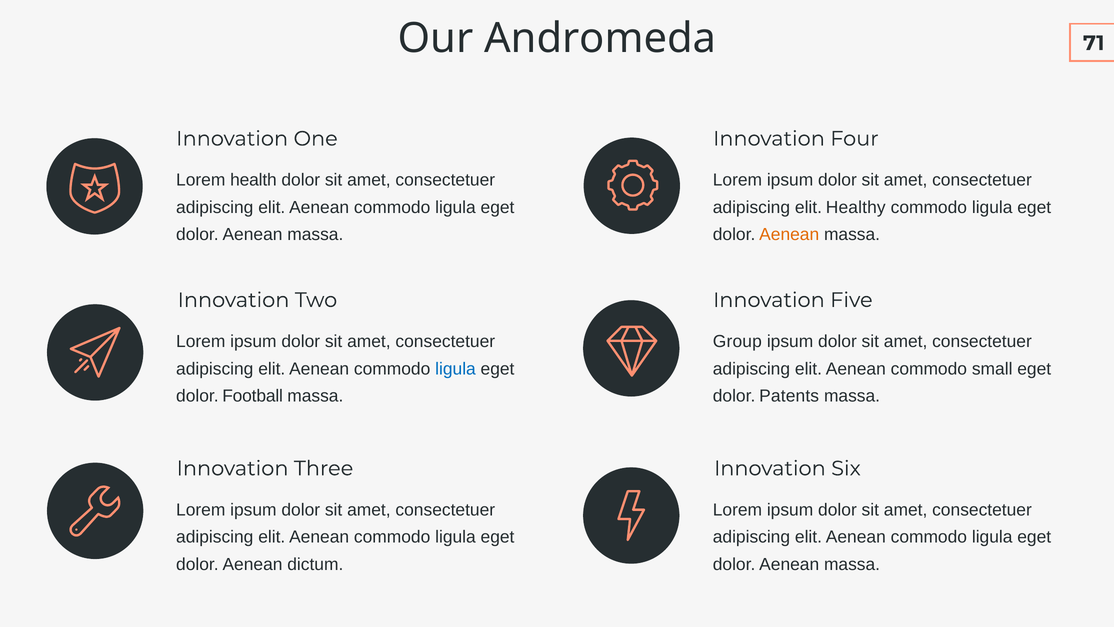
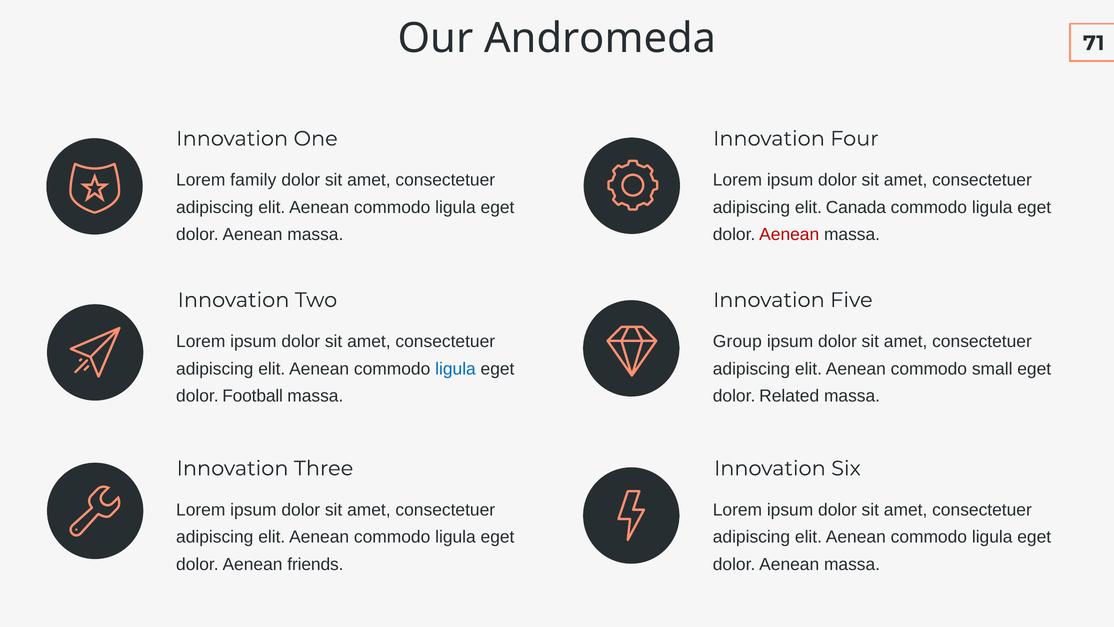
health: health -> family
Healthy: Healthy -> Canada
Aenean at (789, 234) colour: orange -> red
Patents: Patents -> Related
dictum: dictum -> friends
